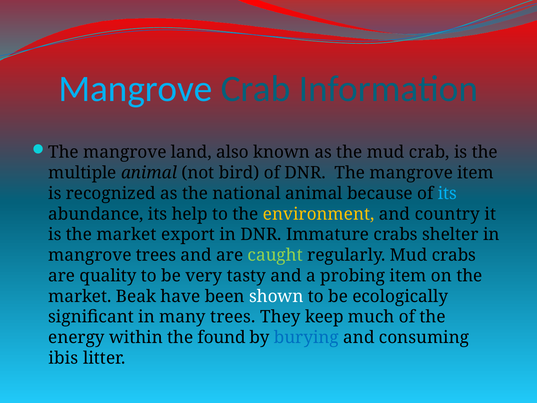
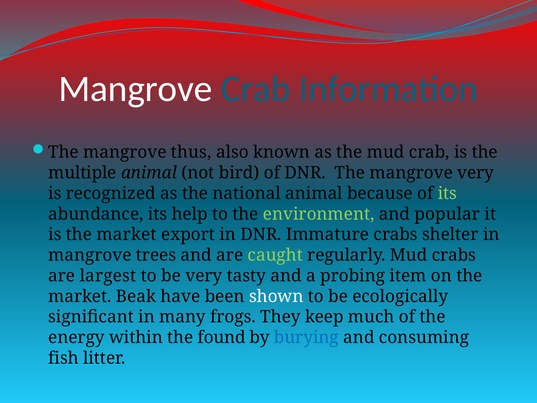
Mangrove at (135, 89) colour: light blue -> white
land: land -> thus
mangrove item: item -> very
its at (447, 193) colour: light blue -> light green
environment colour: yellow -> light green
country: country -> popular
quality: quality -> largest
many trees: trees -> frogs
ibis: ibis -> fish
